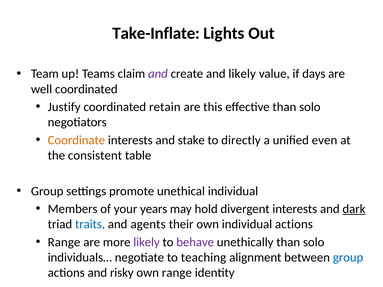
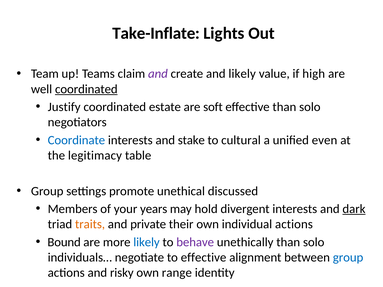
days: days -> high
coordinated at (86, 89) underline: none -> present
retain: retain -> estate
this: this -> soft
Coordinate colour: orange -> blue
directly: directly -> cultural
consistent: consistent -> legitimacy
unethical individual: individual -> discussed
traits colour: blue -> orange
agents: agents -> private
Range at (64, 242): Range -> Bound
likely at (147, 242) colour: purple -> blue
to teaching: teaching -> effective
